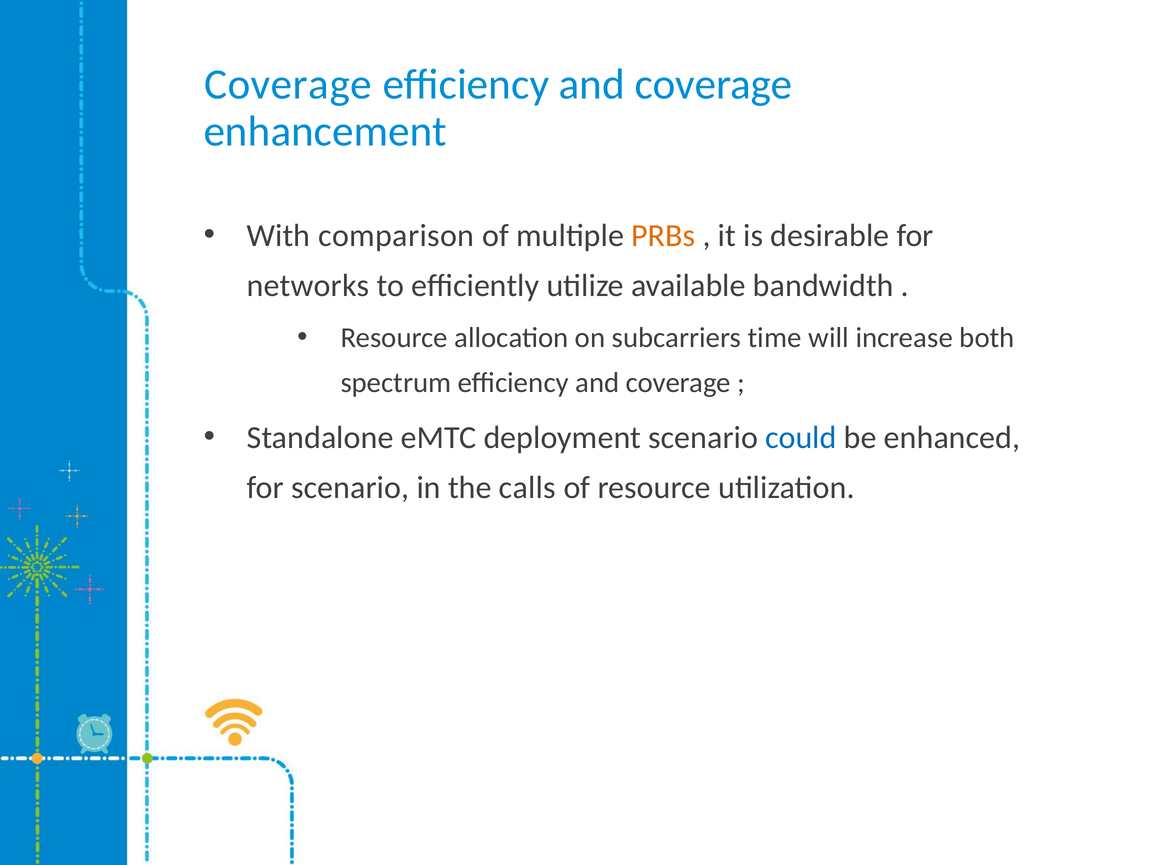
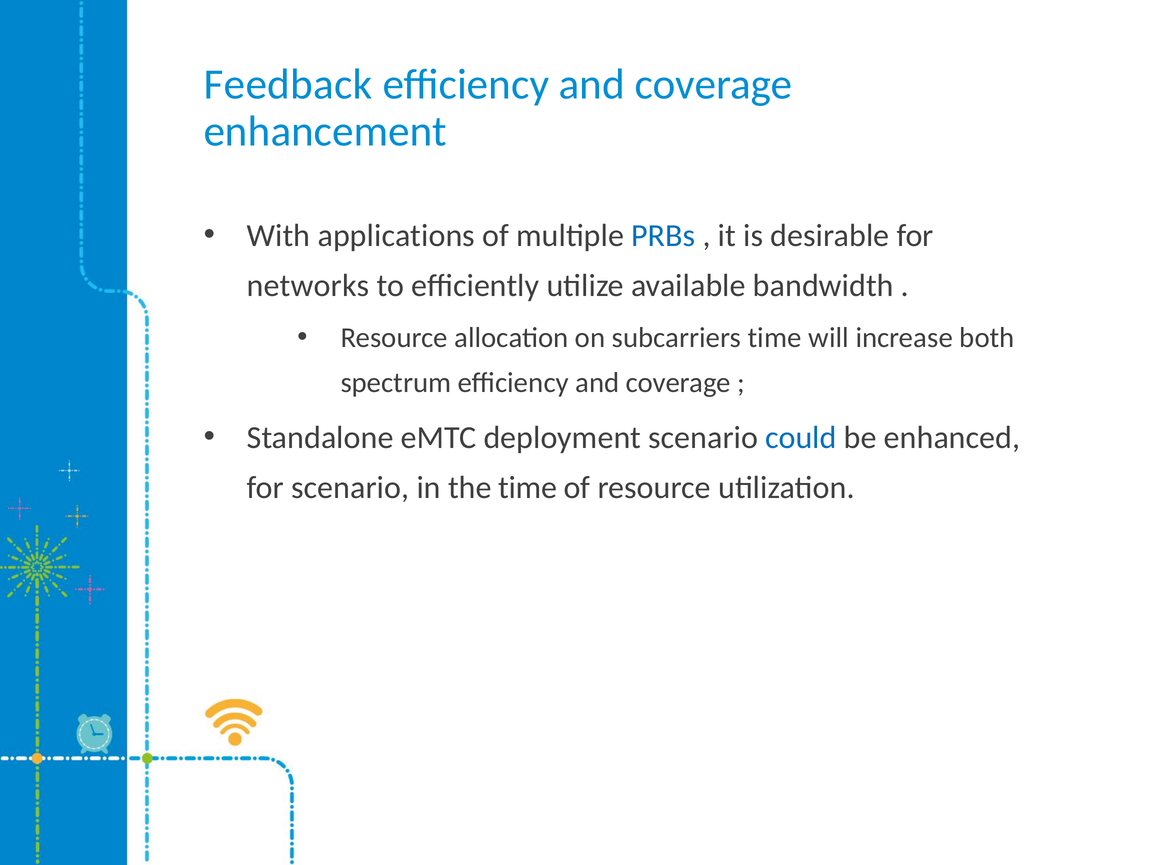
Coverage at (288, 85): Coverage -> Feedback
comparison: comparison -> applications
PRBs colour: orange -> blue
the calls: calls -> time
